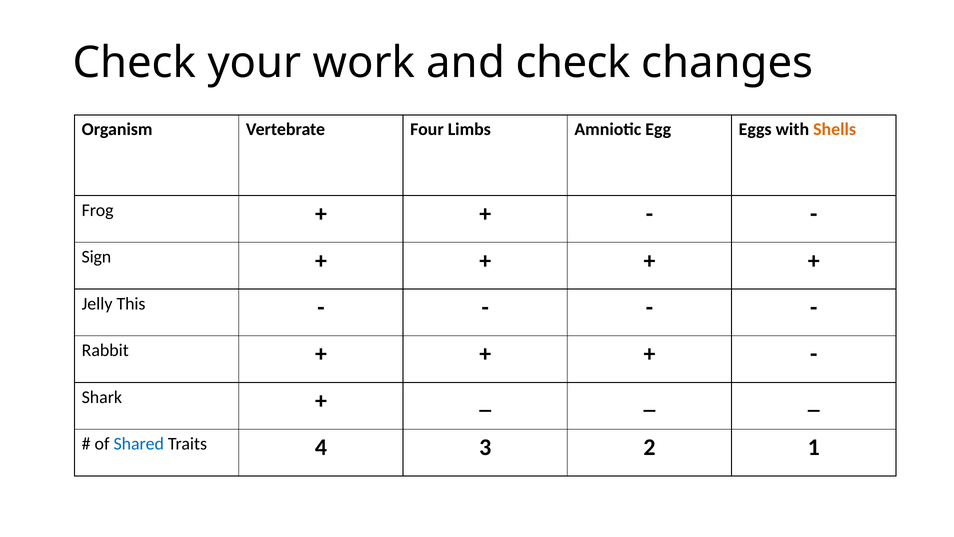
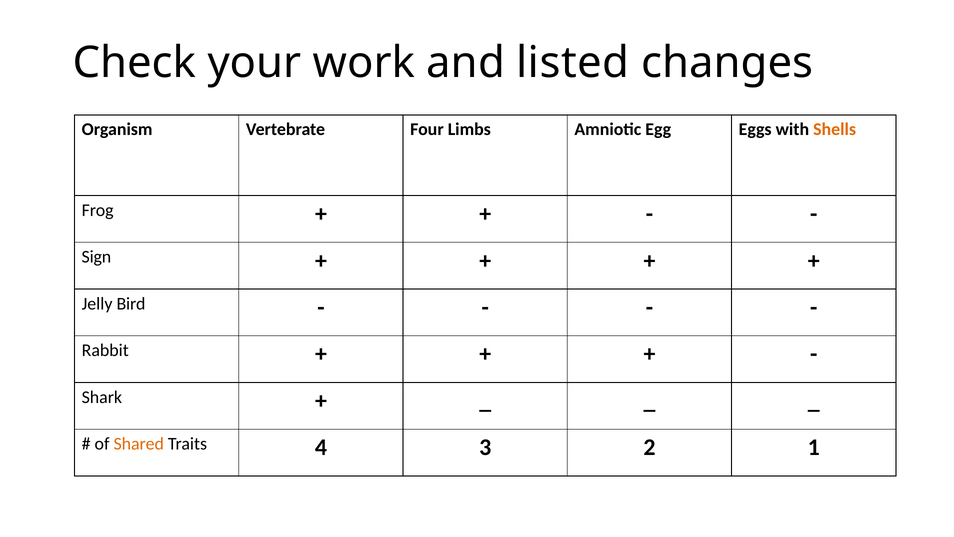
and check: check -> listed
This: This -> Bird
Shared colour: blue -> orange
